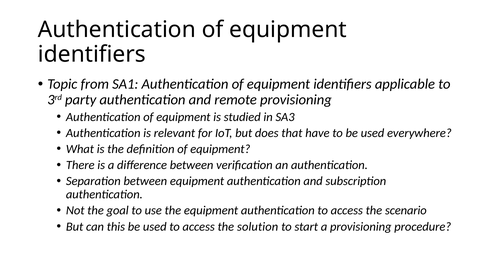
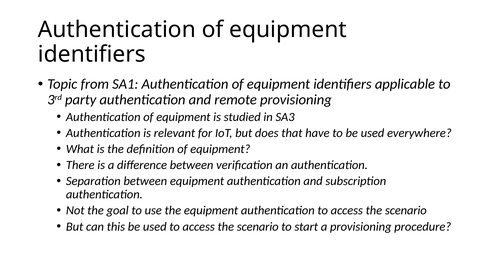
solution at (258, 227): solution -> scenario
